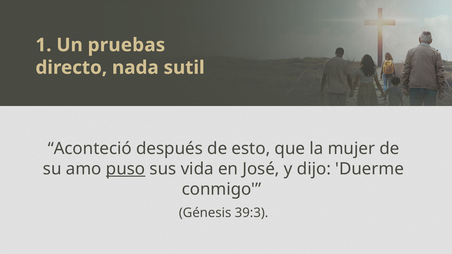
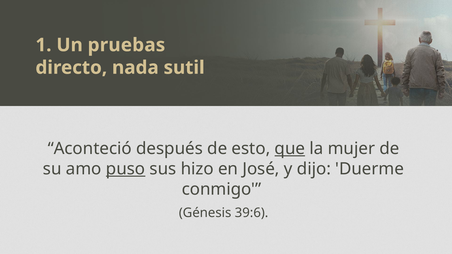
que underline: none -> present
vida: vida -> hizo
39:3: 39:3 -> 39:6
